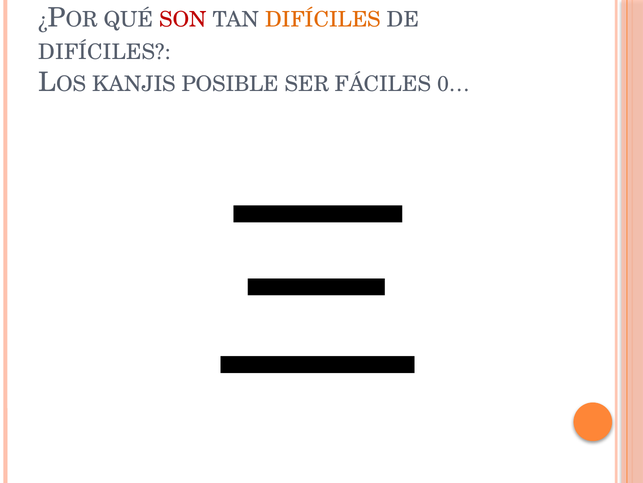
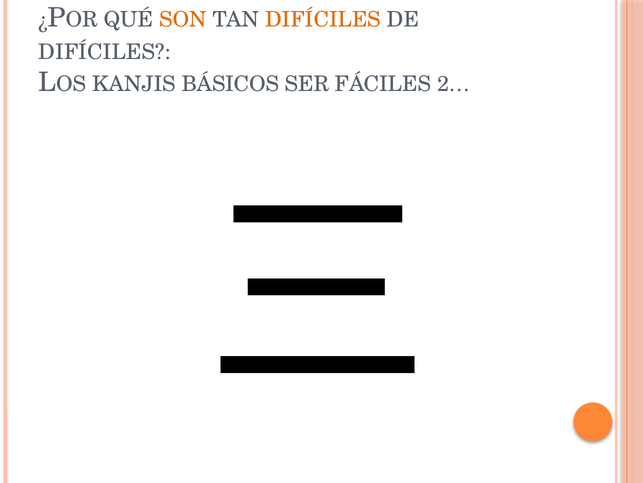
SON colour: red -> orange
POSIBLE: POSIBLE -> BÁSICOS
0…: 0… -> 2…
